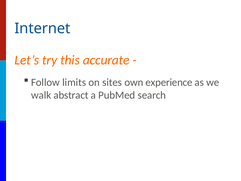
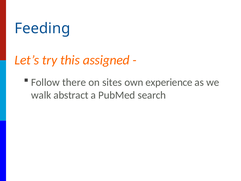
Internet: Internet -> Feeding
accurate: accurate -> assigned
limits: limits -> there
